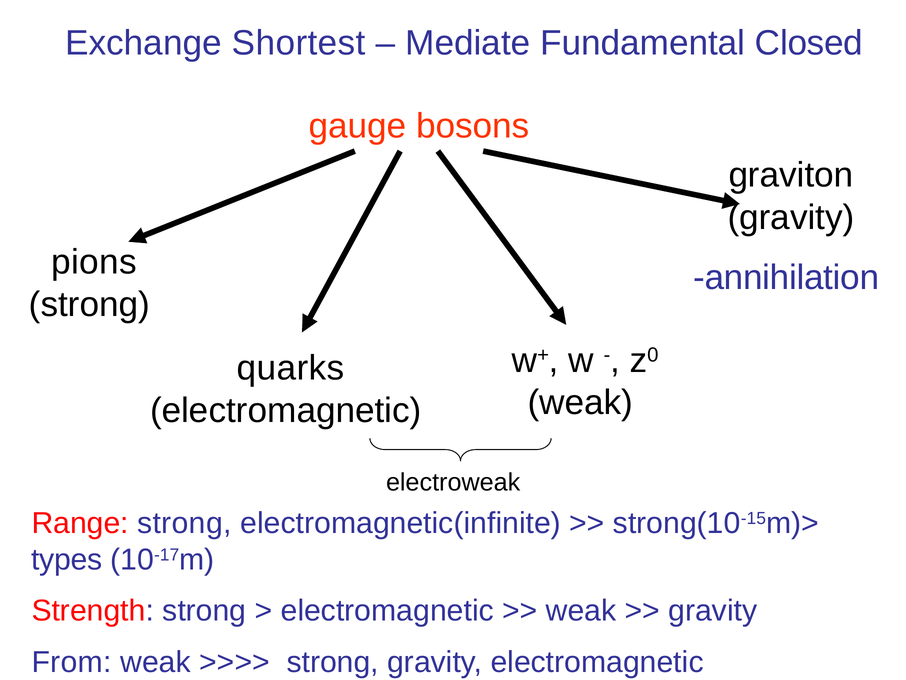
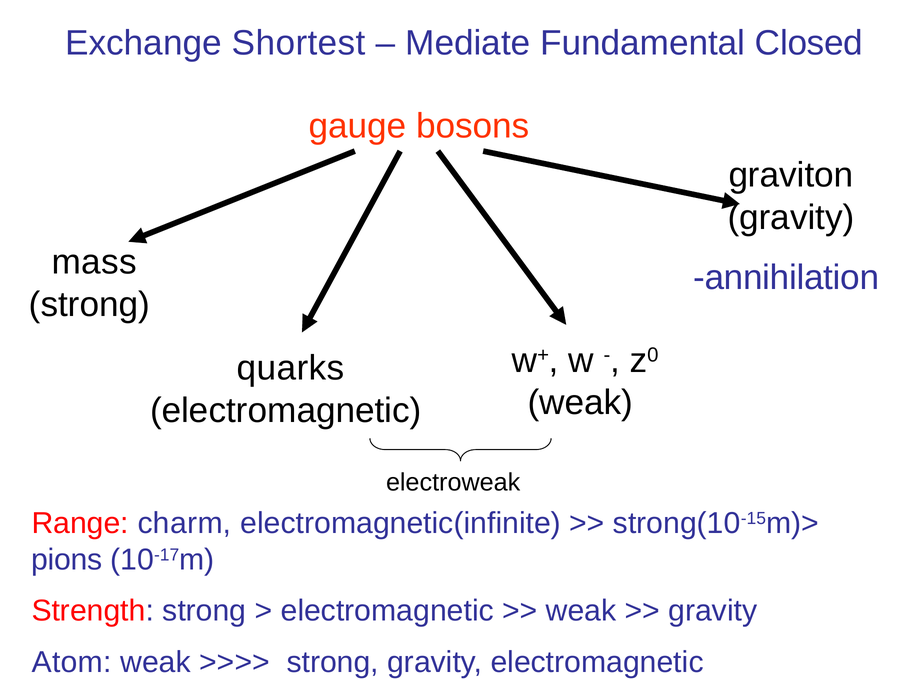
pions: pions -> mass
Range strong: strong -> charm
types: types -> pions
From: From -> Atom
